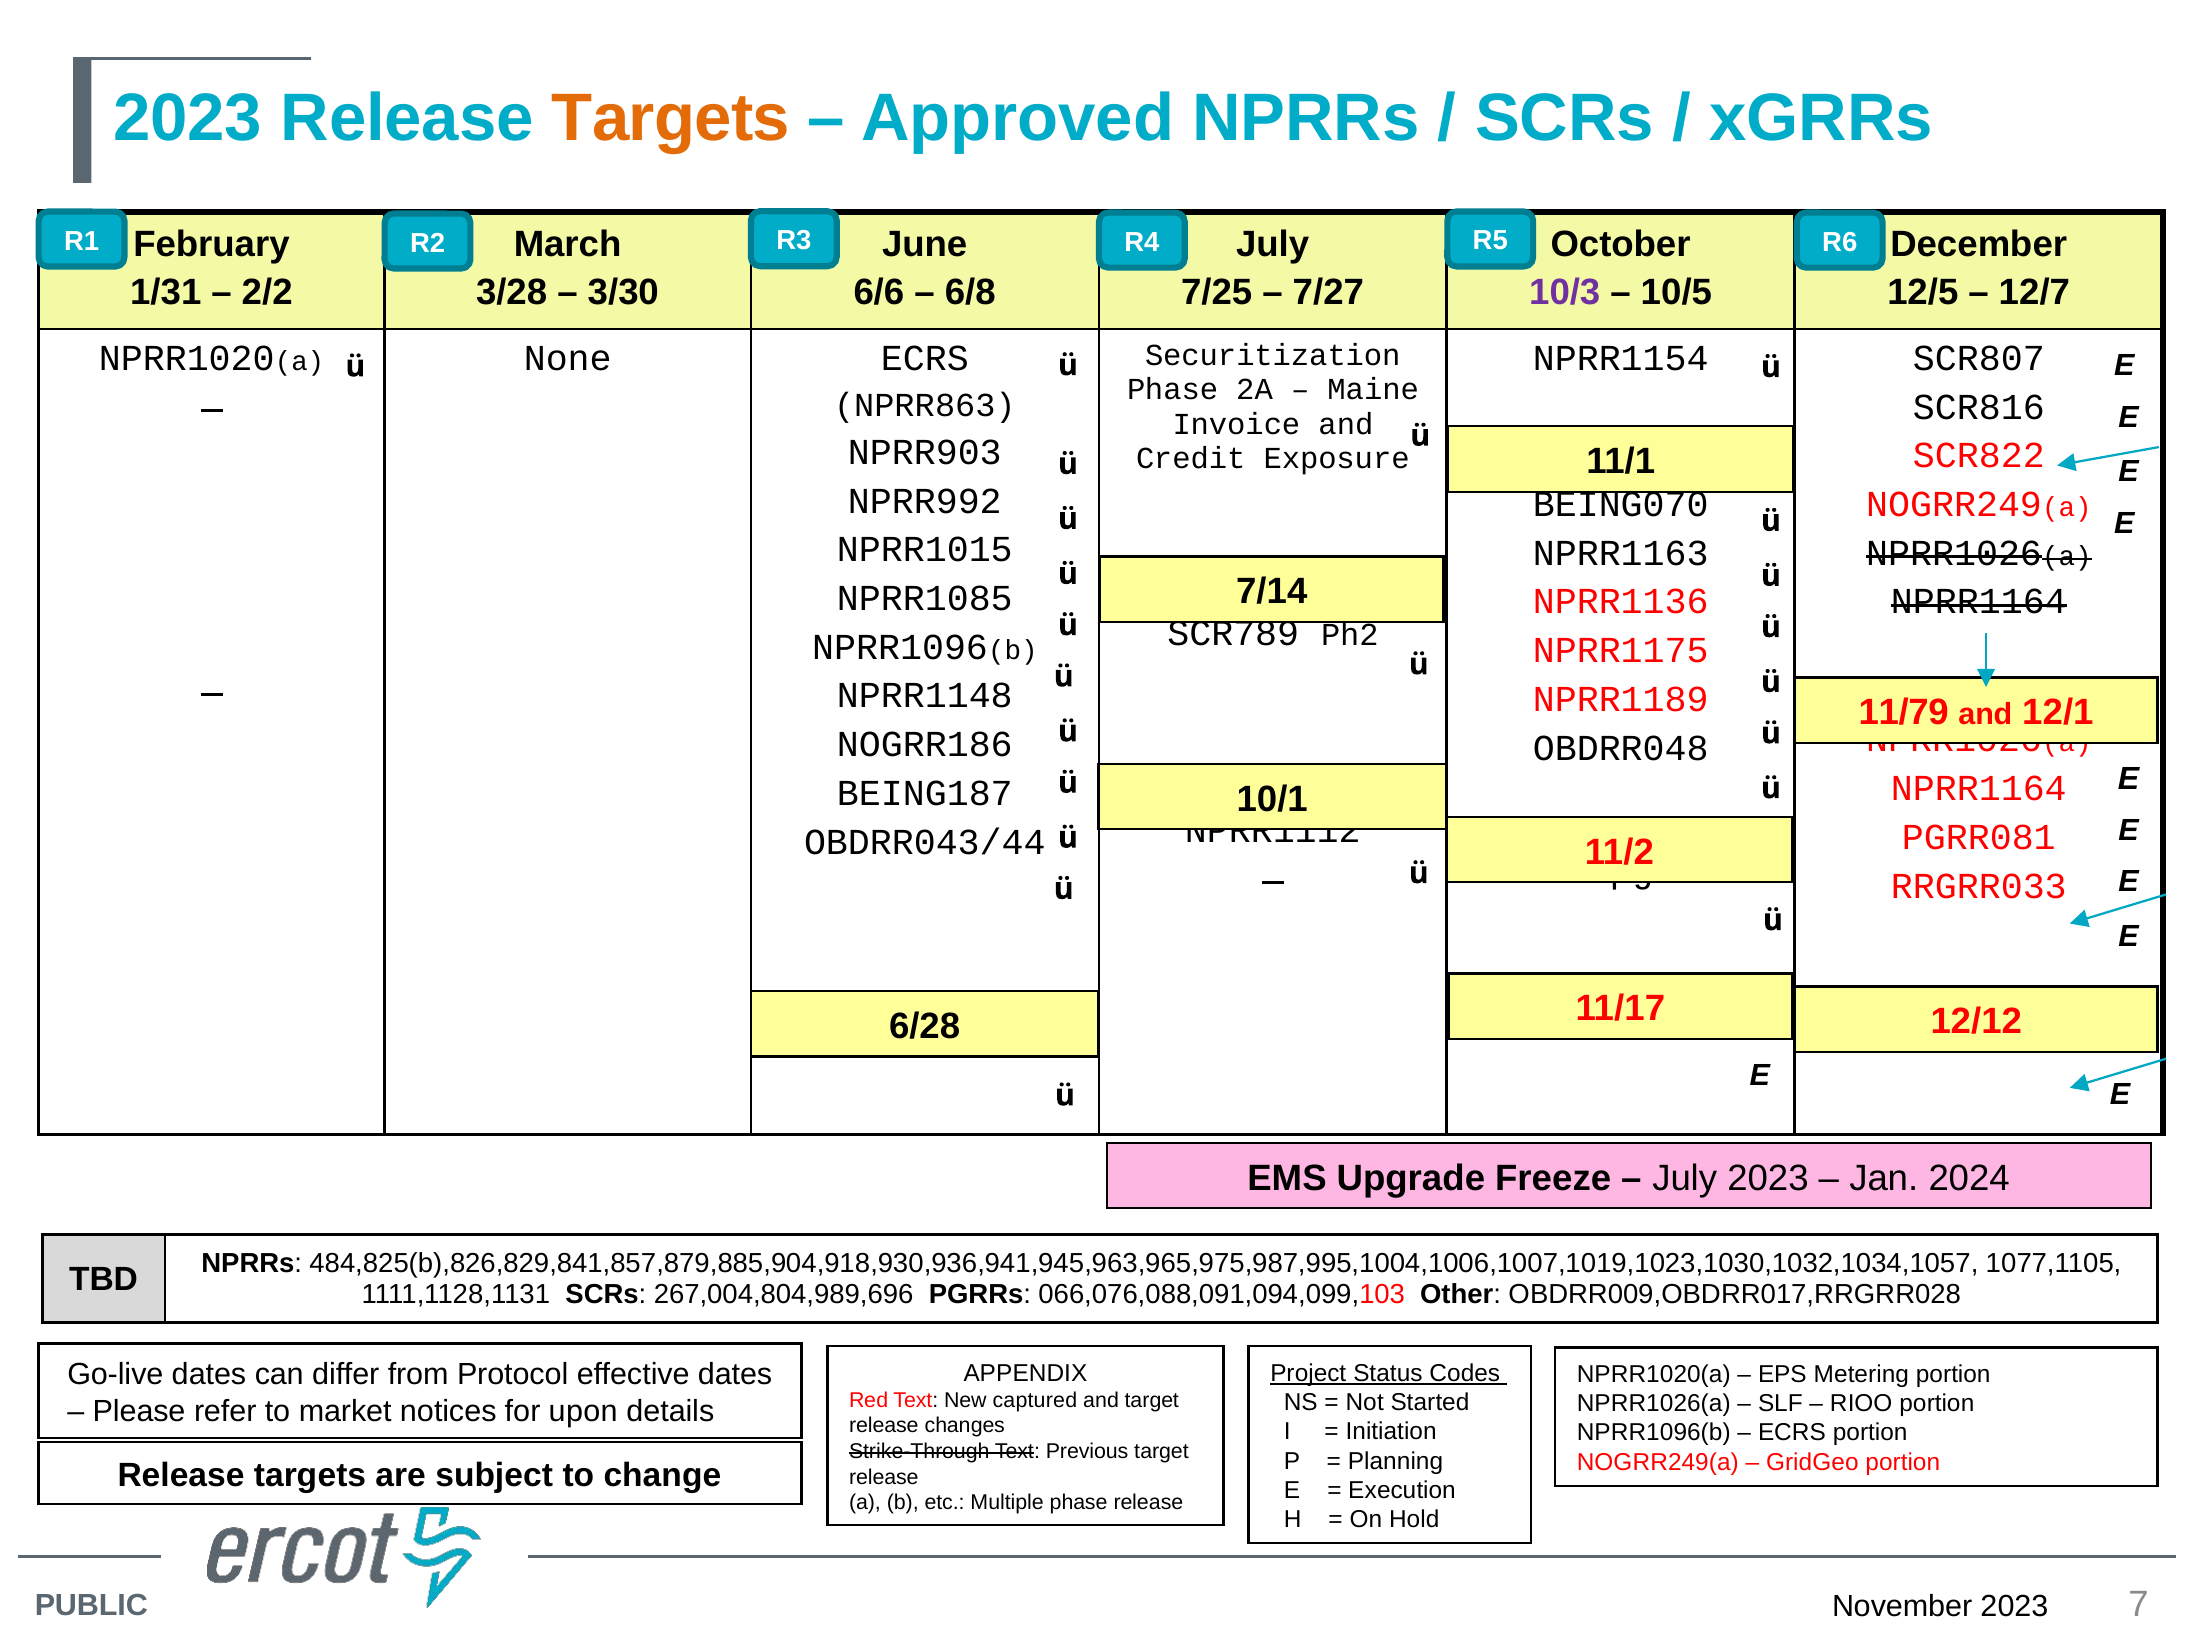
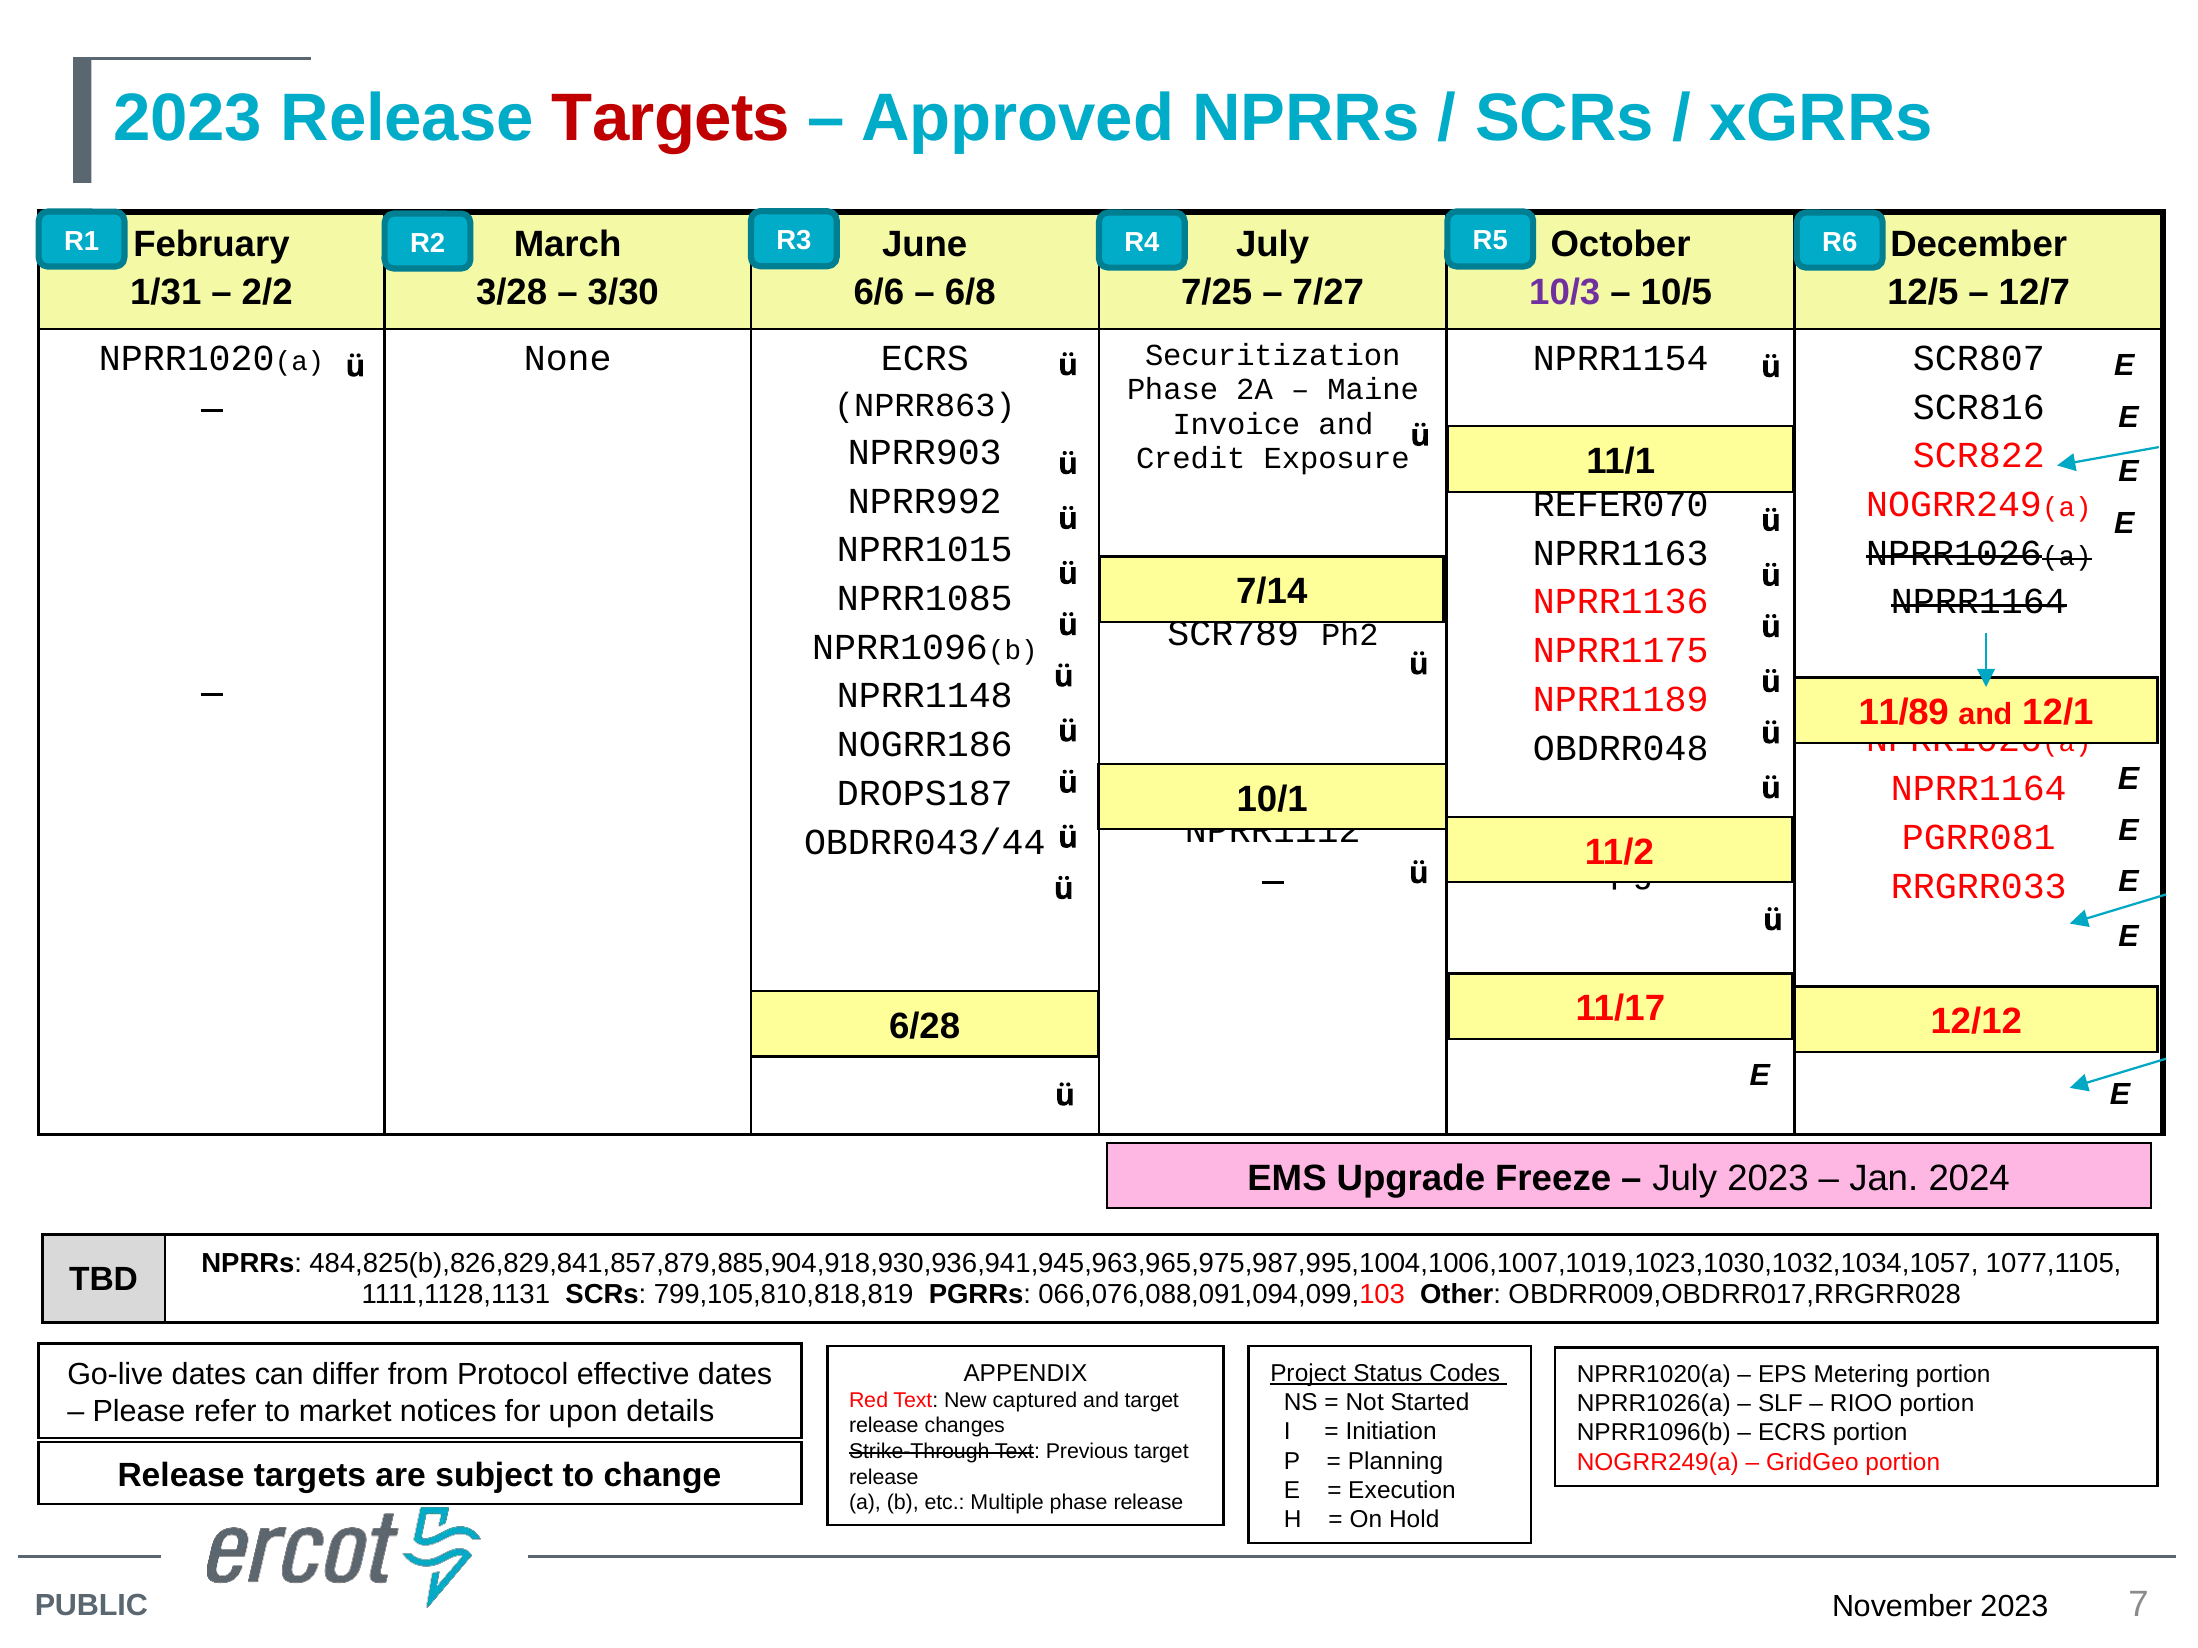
Targets at (671, 118) colour: orange -> red
BEING070: BEING070 -> REFER070
11/79: 11/79 -> 11/89
BEING187: BEING187 -> DROPS187
267,004,804,989,696: 267,004,804,989,696 -> 799,105,810,818,819
